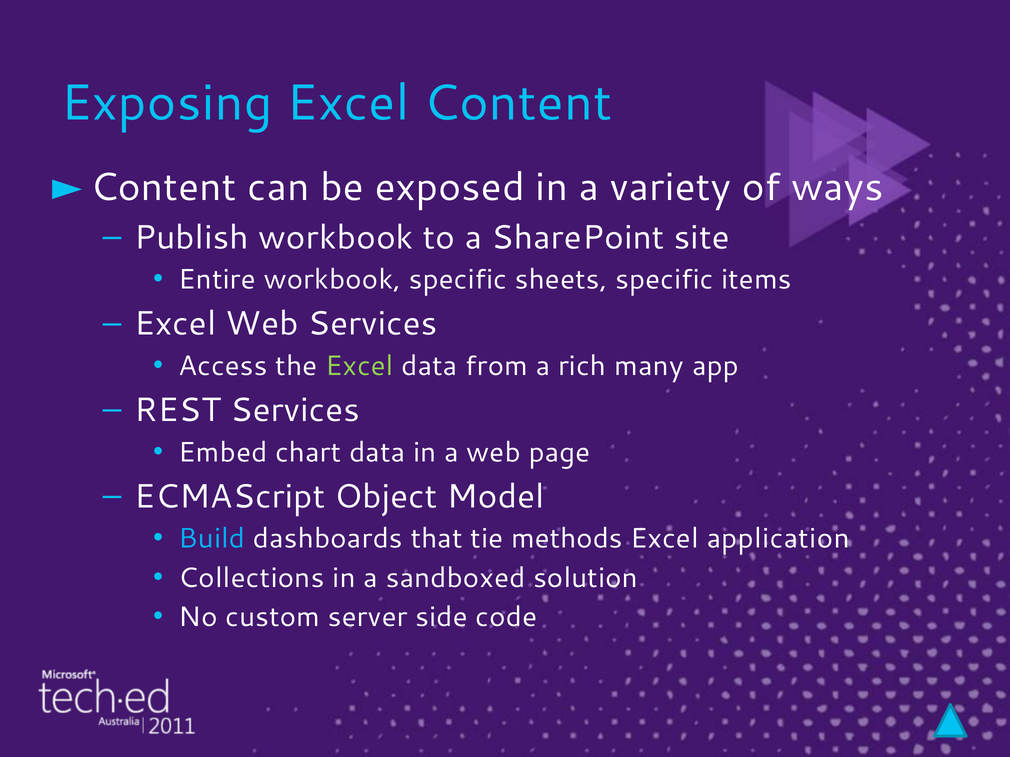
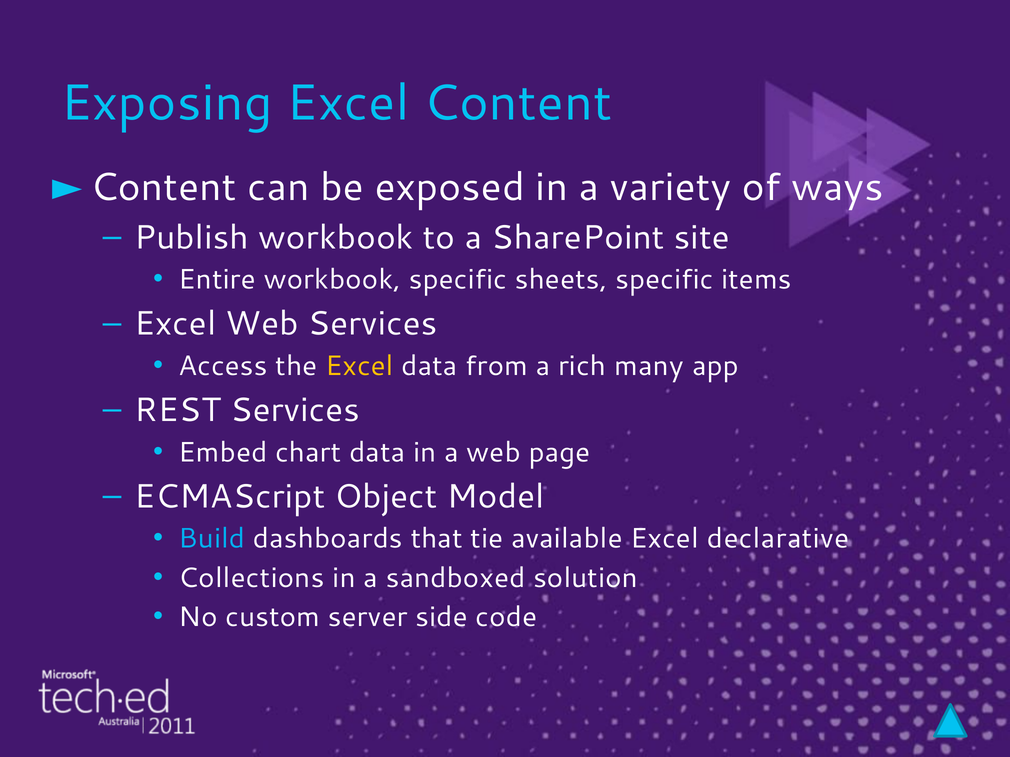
Excel at (359, 366) colour: light green -> yellow
methods: methods -> available
application: application -> declarative
